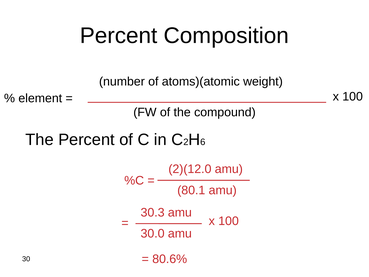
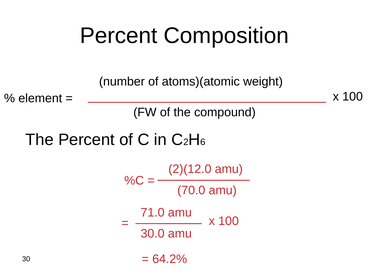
80.1: 80.1 -> 70.0
30.3: 30.3 -> 71.0
80.6%: 80.6% -> 64.2%
